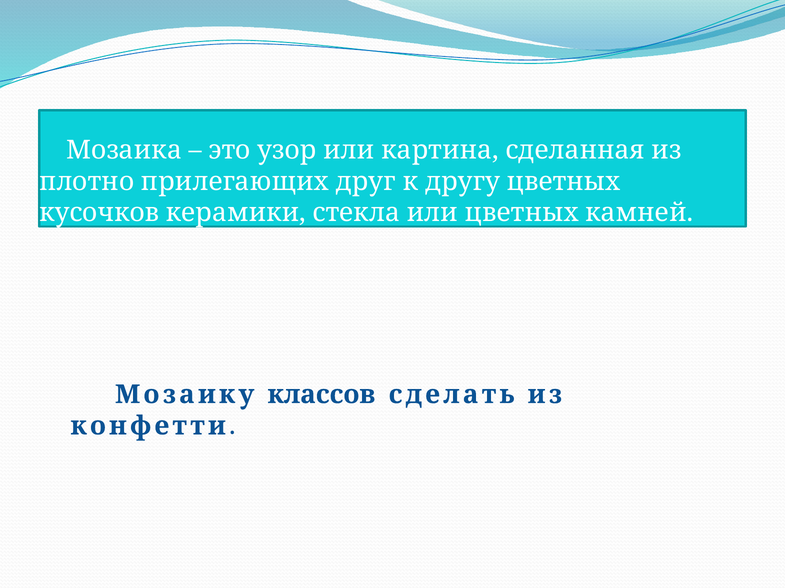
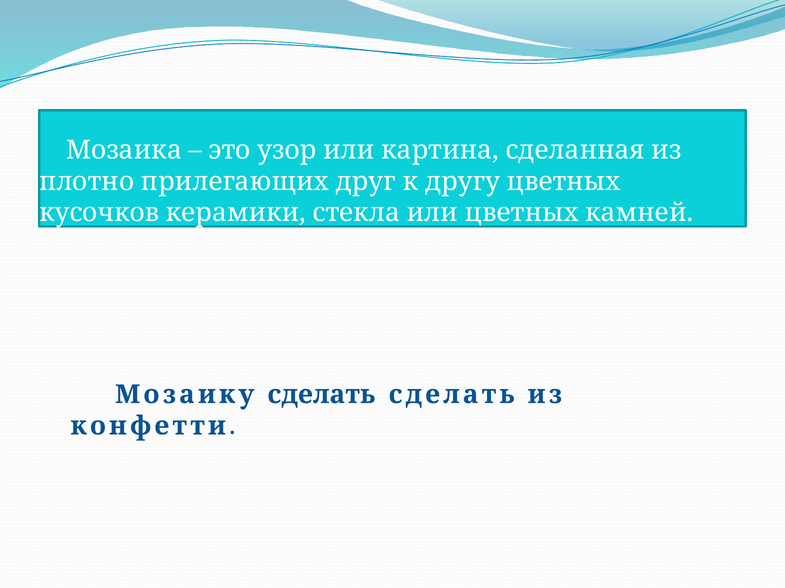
Мозаику классов: классов -> сделать
